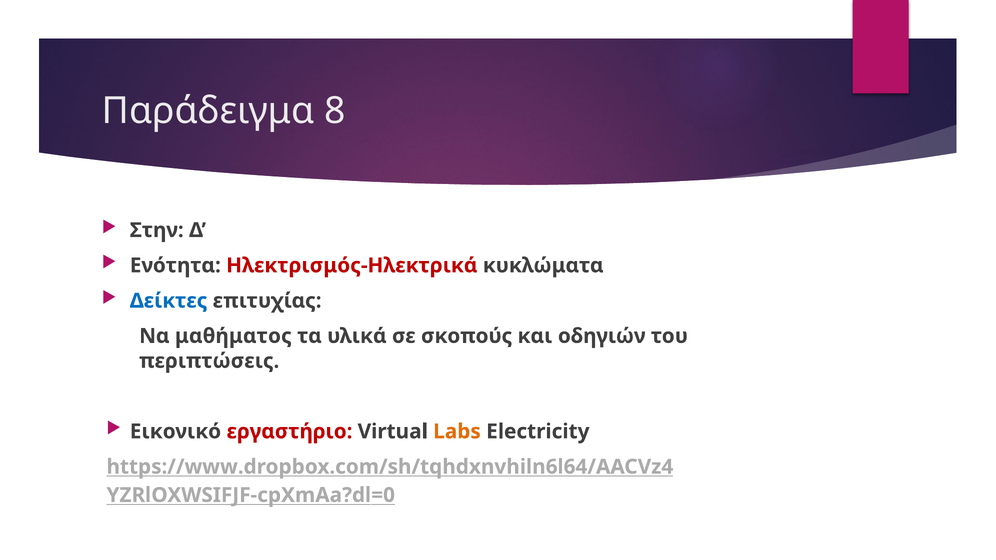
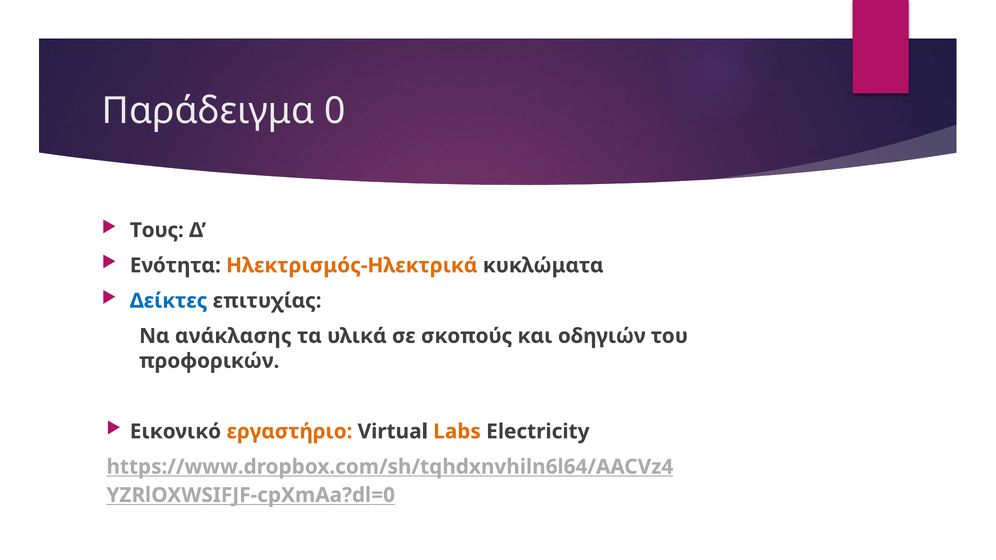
8: 8 -> 0
Στην: Στην -> Τους
Ηλεκτρισμός-Ηλεκτρικά colour: red -> orange
μαθήματος: μαθήματος -> ανάκλασης
περιπτώσεις: περιπτώσεις -> προφορικών
εργαστήριο colour: red -> orange
